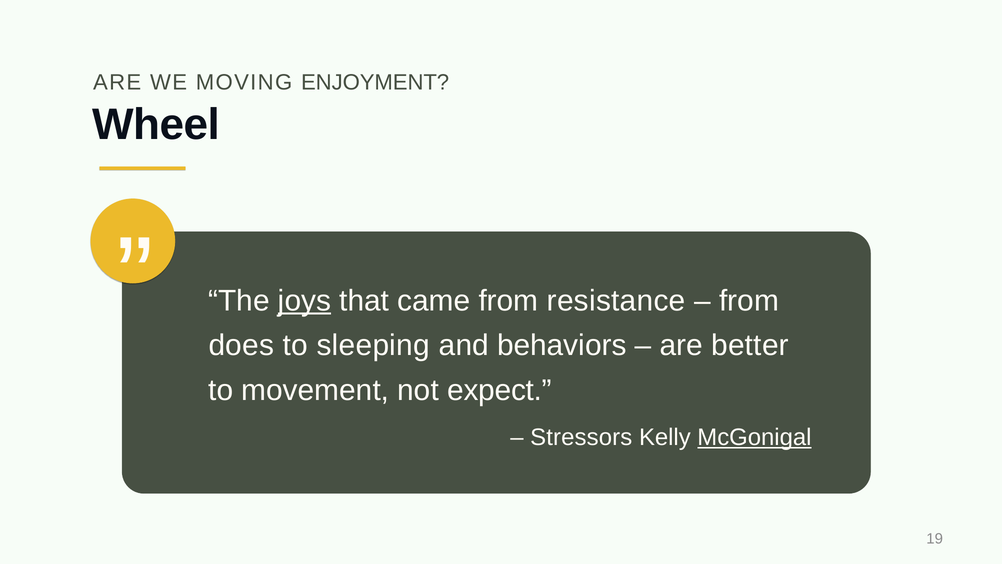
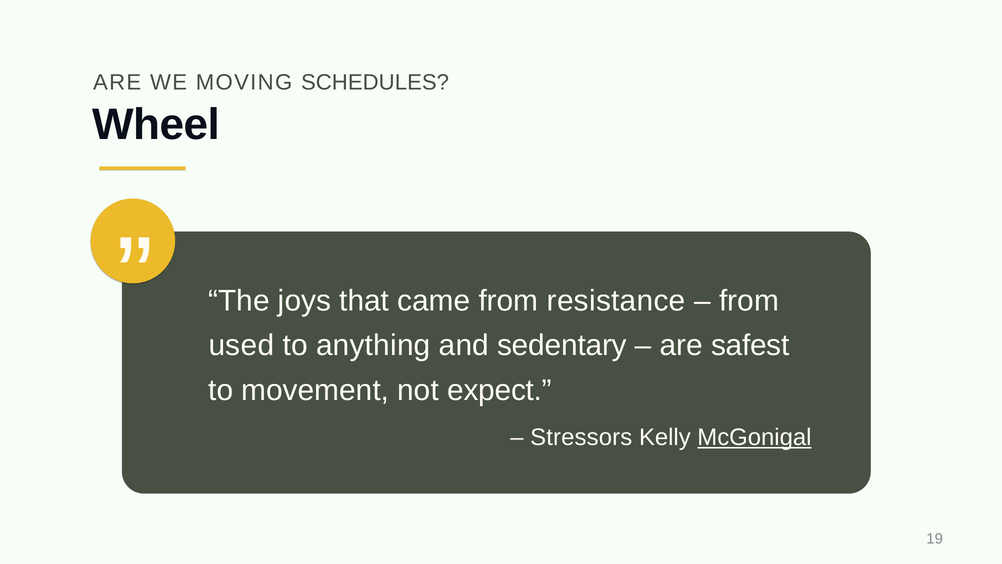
ENJOYMENT: ENJOYMENT -> SCHEDULES
joys underline: present -> none
does: does -> used
sleeping: sleeping -> anything
behaviors: behaviors -> sedentary
better: better -> safest
